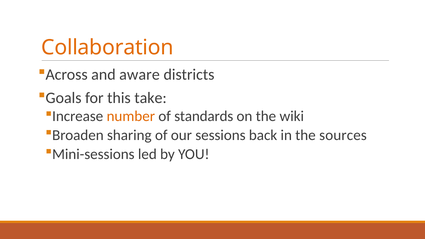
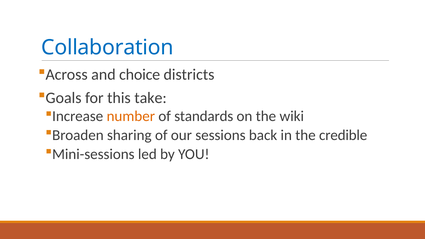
Collaboration colour: orange -> blue
aware: aware -> choice
sources: sources -> credible
